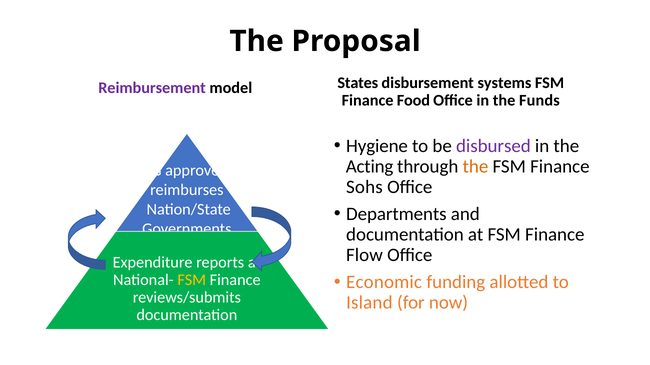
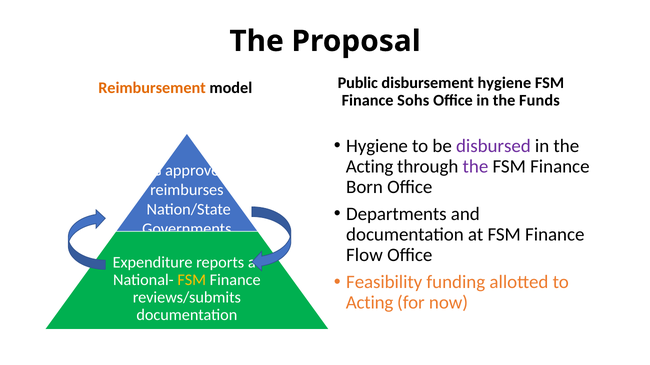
States: States -> Public
disbursement systems: systems -> hygiene
Reimbursement colour: purple -> orange
Food: Food -> Sohs
the at (475, 167) colour: orange -> purple
Sohs: Sohs -> Born
Economic: Economic -> Feasibility
Island at (369, 303): Island -> Acting
